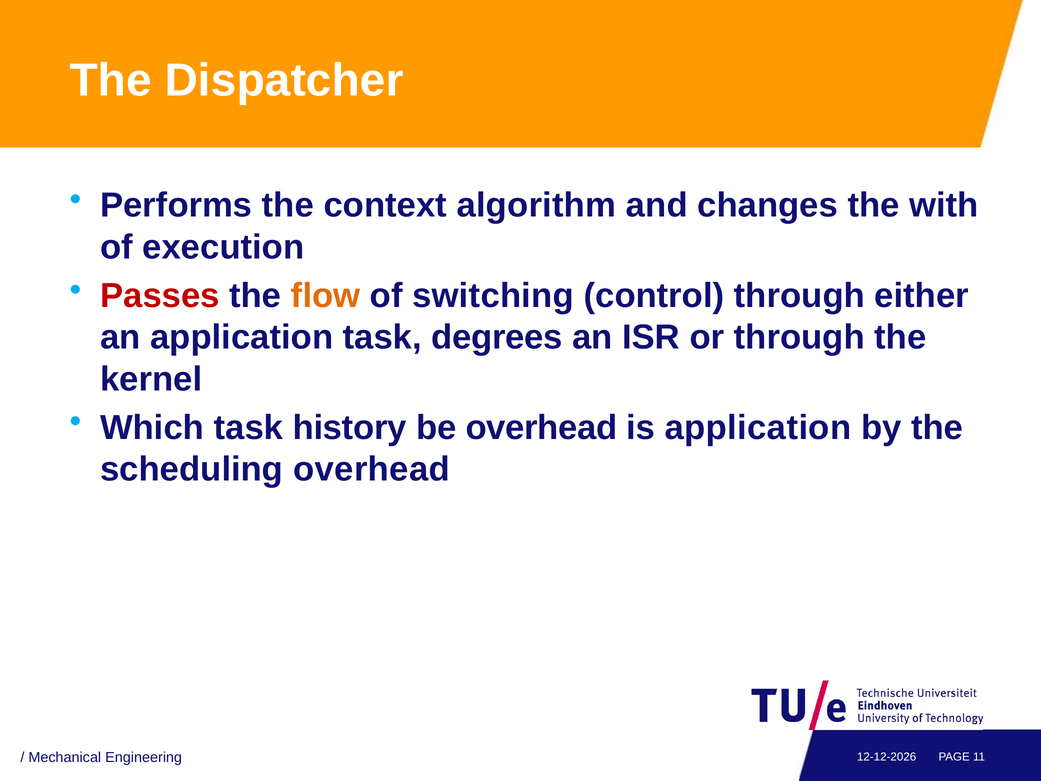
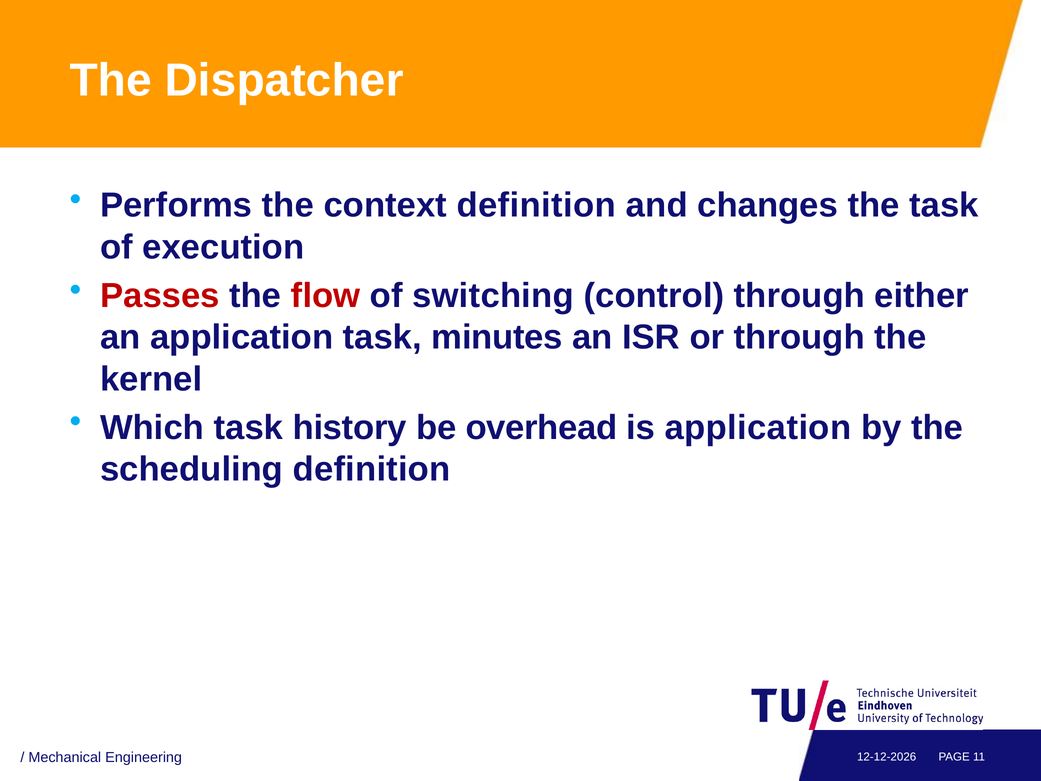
context algorithm: algorithm -> definition
the with: with -> task
flow colour: orange -> red
degrees: degrees -> minutes
scheduling overhead: overhead -> definition
